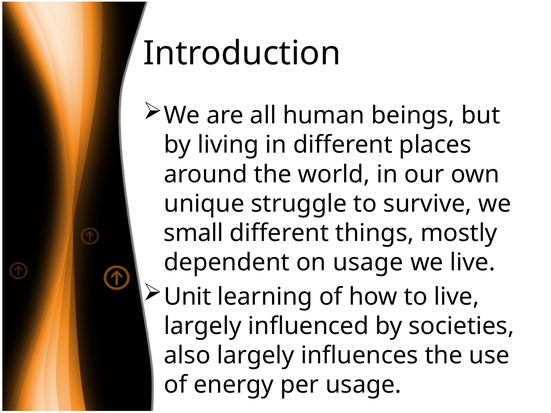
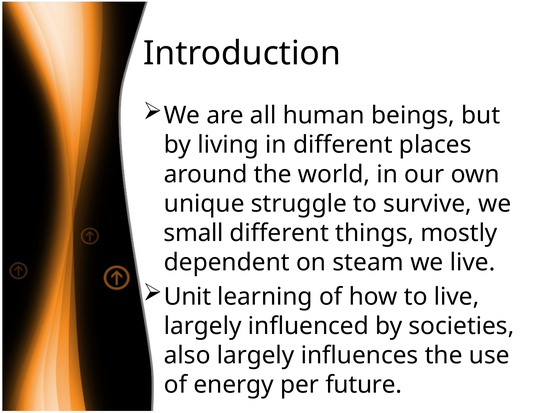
on usage: usage -> steam
per usage: usage -> future
